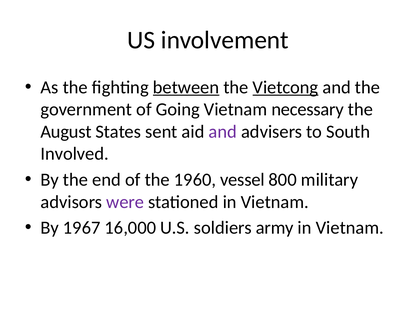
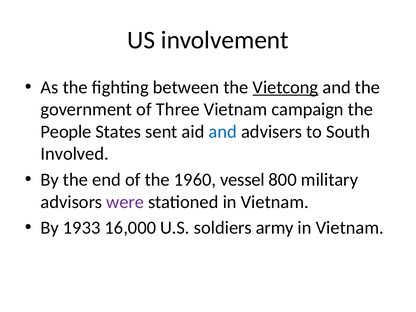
between underline: present -> none
Going: Going -> Three
necessary: necessary -> campaign
August: August -> People
and at (223, 132) colour: purple -> blue
1967: 1967 -> 1933
